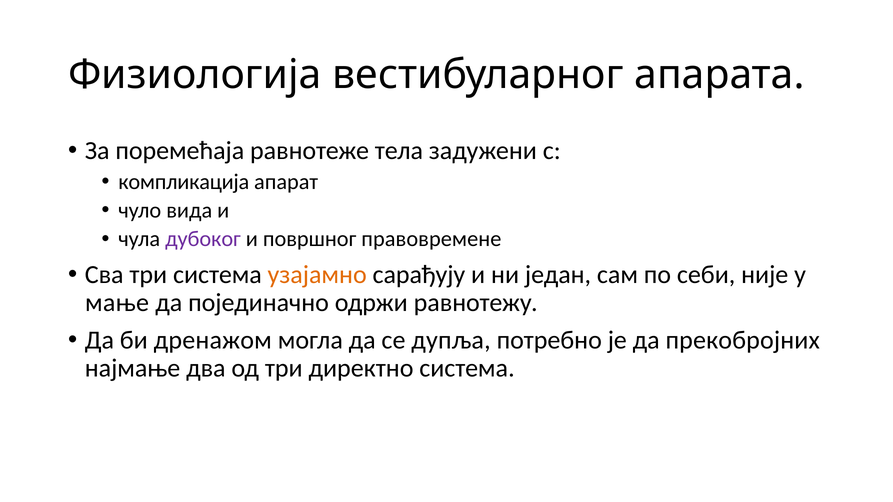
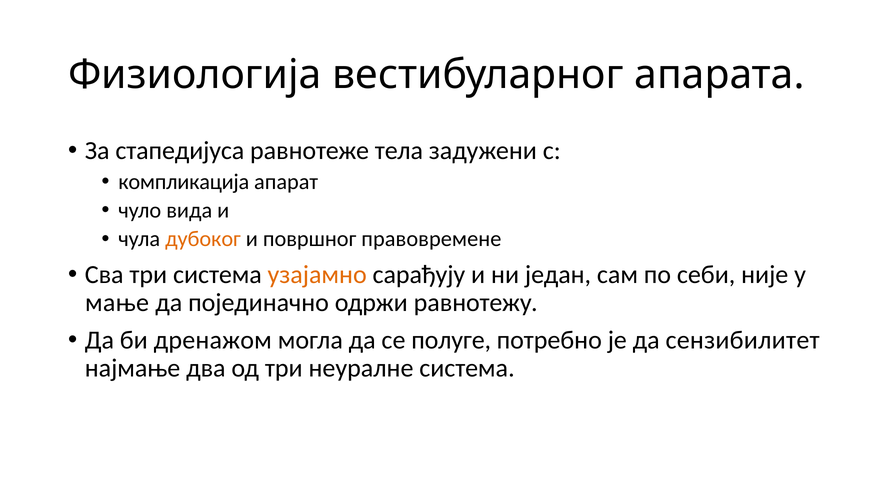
поремећаја: поремећаја -> стапедијуса
дубоког colour: purple -> orange
дупља: дупља -> полуге
прекобројних: прекобројних -> сензибилитет
директно: директно -> неуралне
